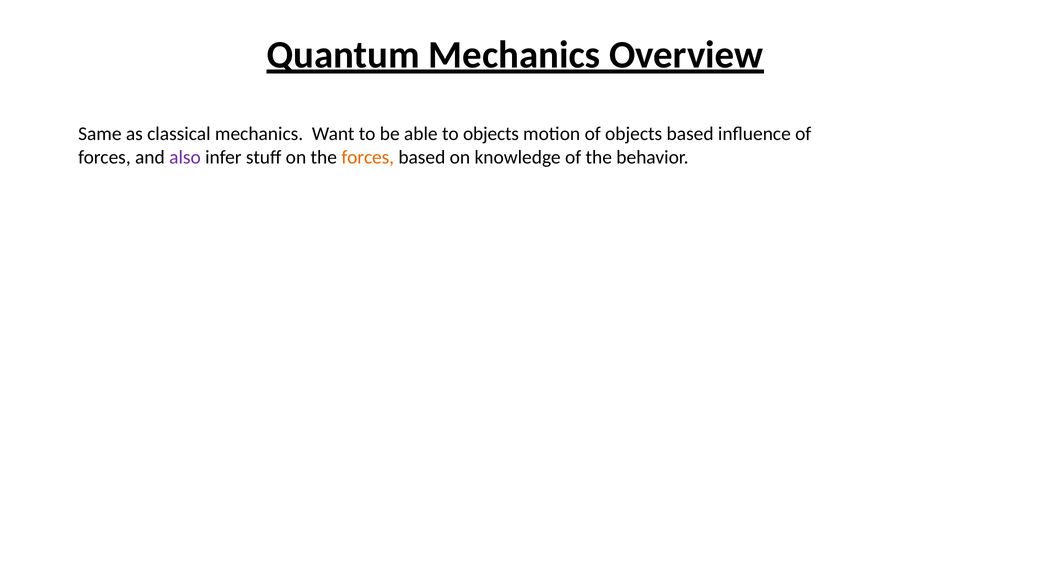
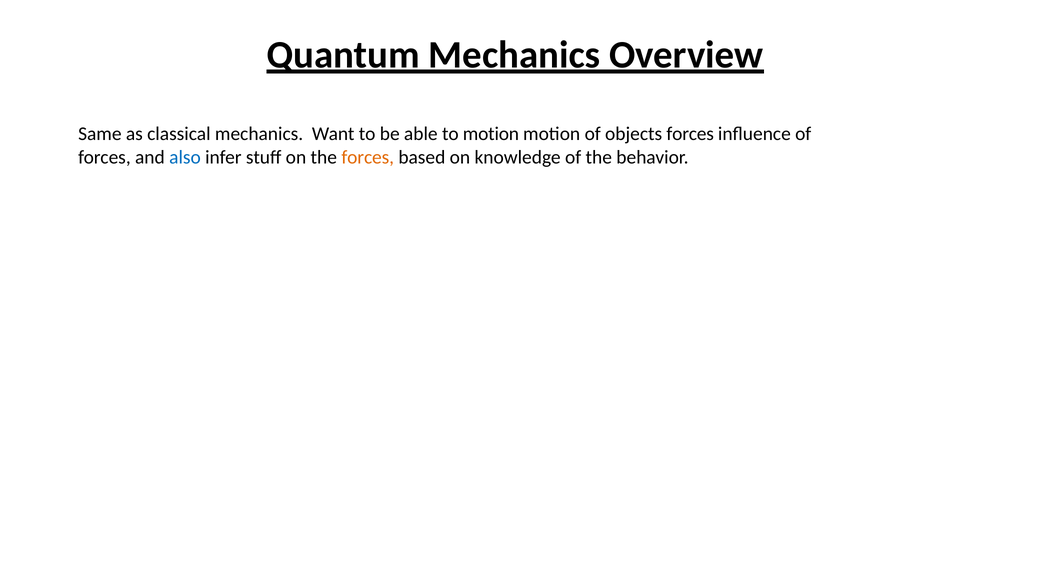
to objects: objects -> motion
objects based: based -> forces
also colour: purple -> blue
